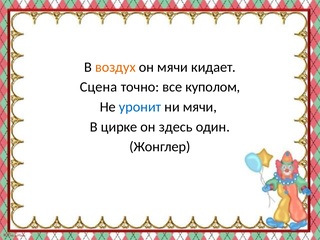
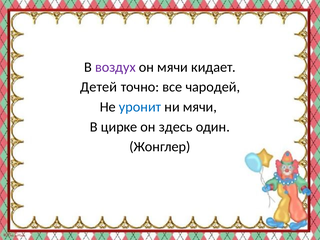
воздух colour: orange -> purple
Сцена: Сцена -> Детей
куполом: куполом -> чародей
